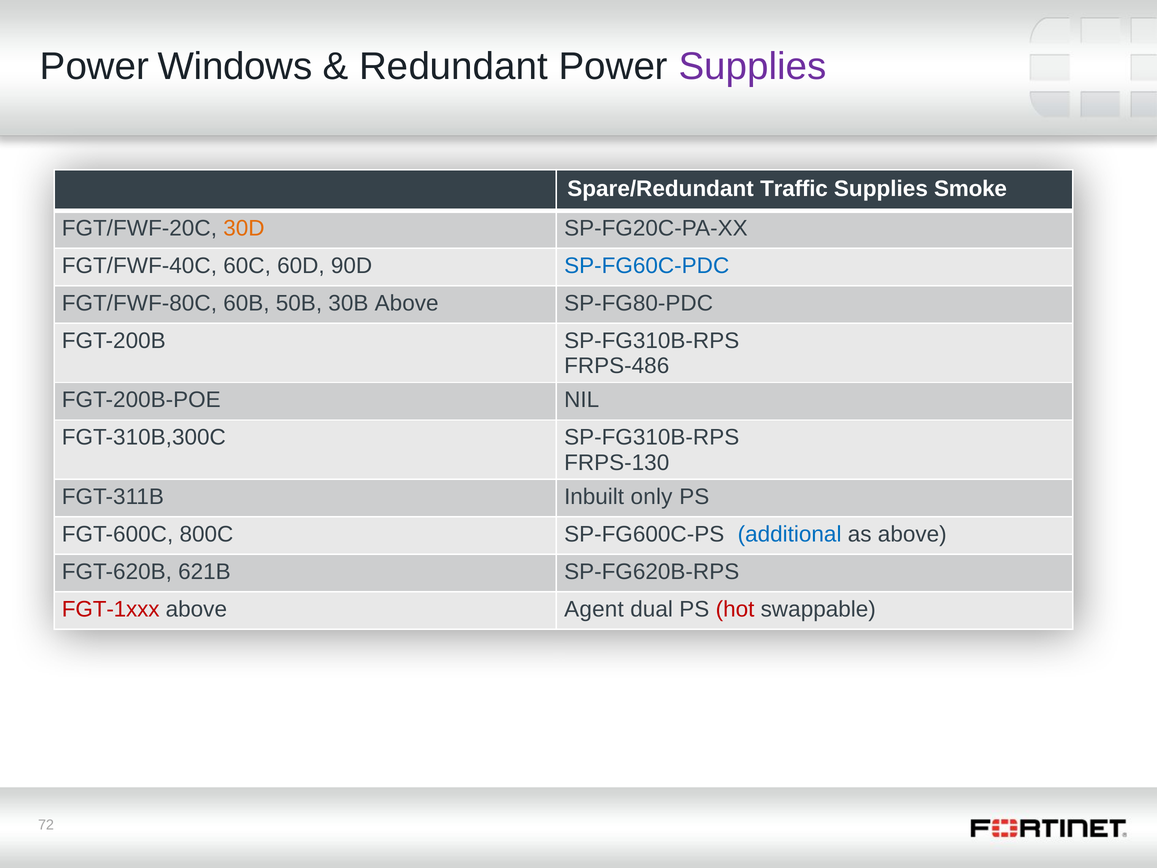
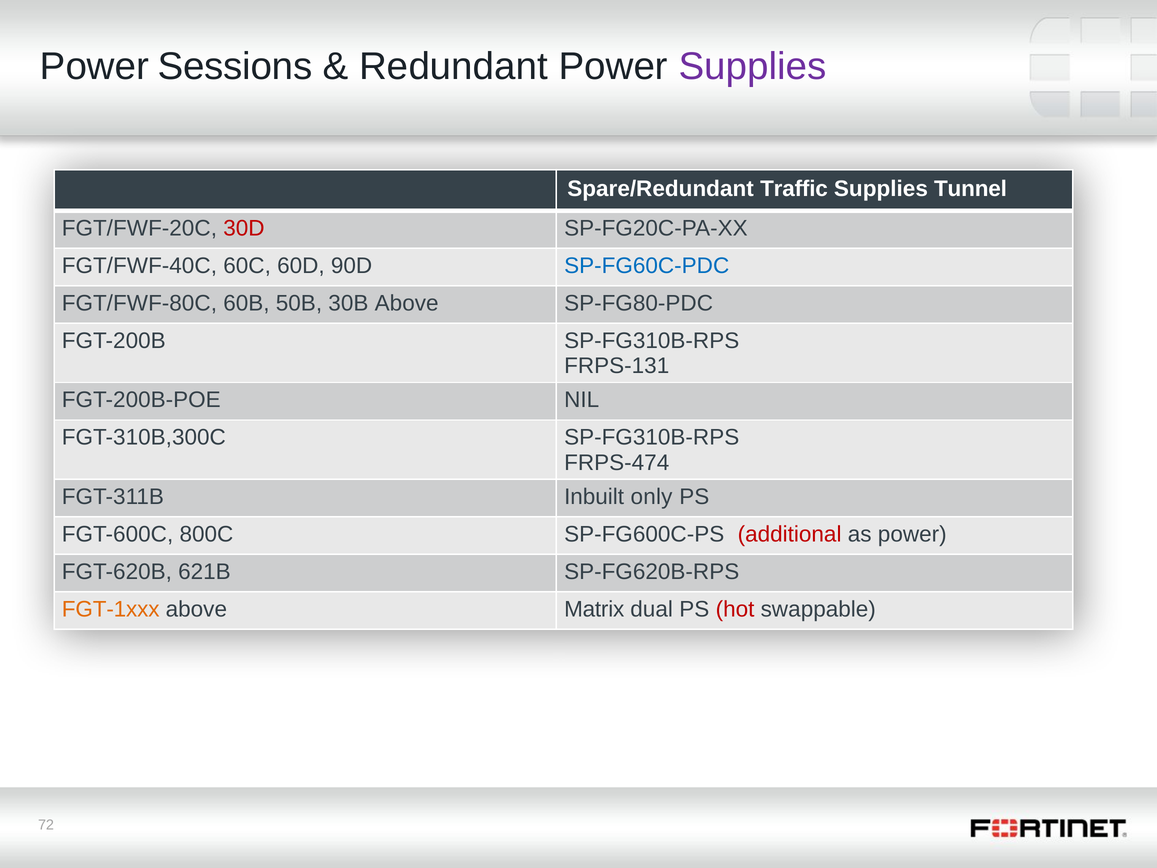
Windows: Windows -> Sessions
Smoke: Smoke -> Tunnel
30D colour: orange -> red
FRPS-486: FRPS-486 -> FRPS-131
FRPS-130: FRPS-130 -> FRPS-474
additional colour: blue -> red
as above: above -> power
FGT-1xxx colour: red -> orange
Agent: Agent -> Matrix
